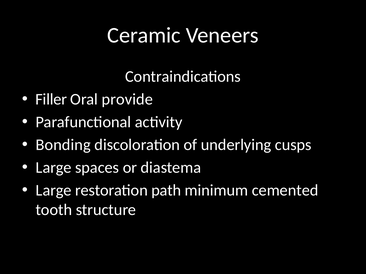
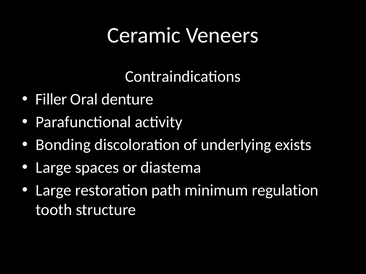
provide: provide -> denture
cusps: cusps -> exists
cemented: cemented -> regulation
